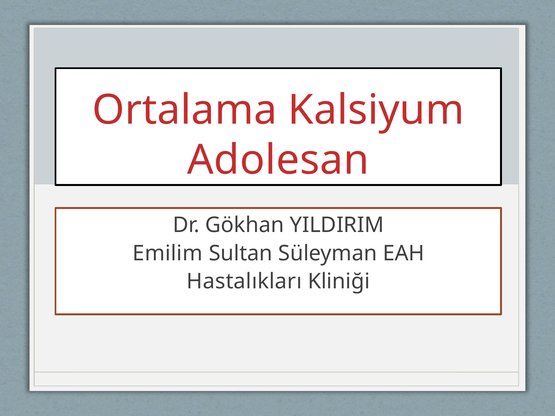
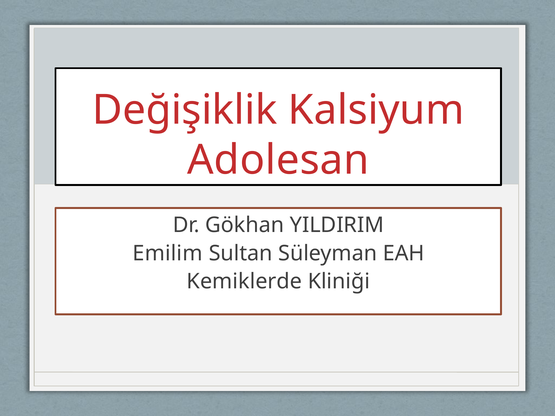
Ortalama: Ortalama -> Değişiklik
Hastalıkları: Hastalıkları -> Kemiklerde
